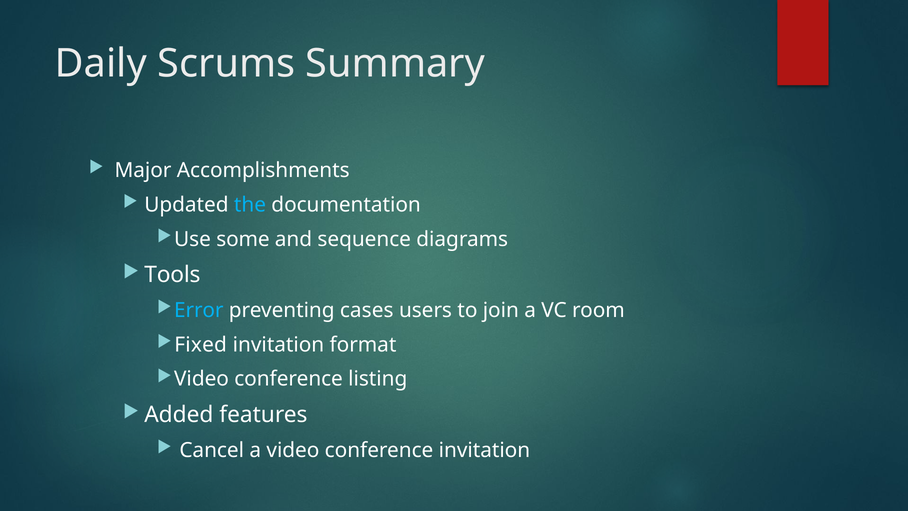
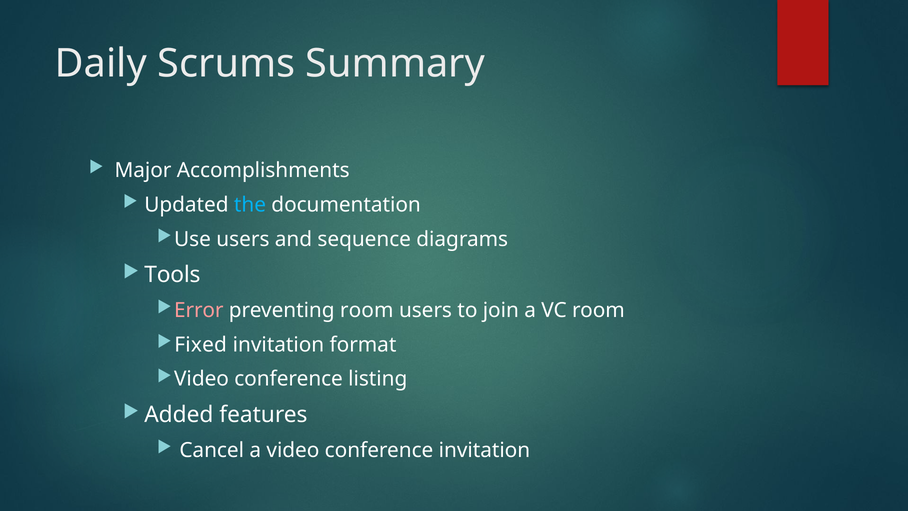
Use some: some -> users
Error colour: light blue -> pink
preventing cases: cases -> room
